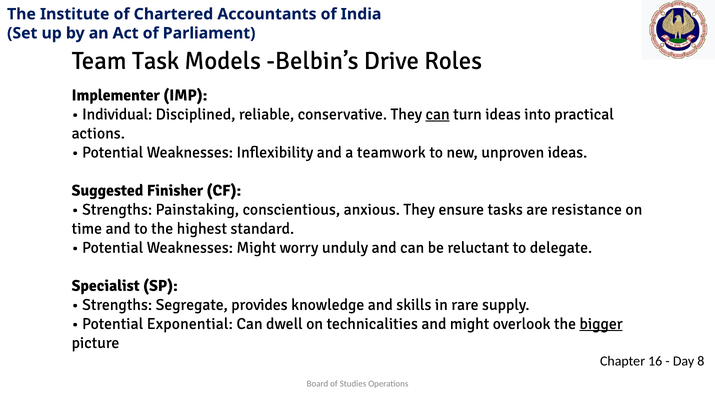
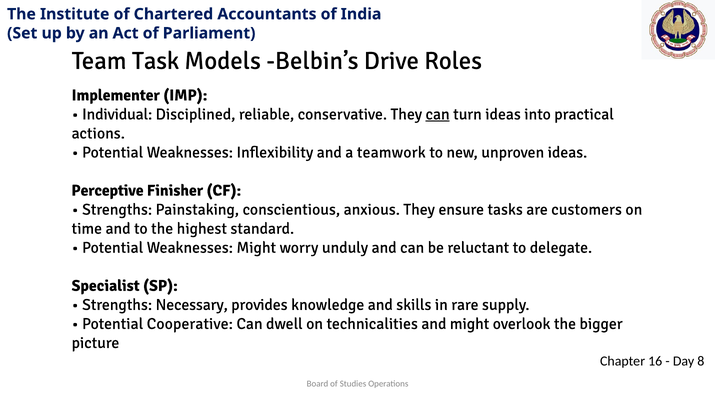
Suggested: Suggested -> Perceptive
resistance: resistance -> customers
Segregate: Segregate -> Necessary
Exponential: Exponential -> Cooperative
bigger underline: present -> none
